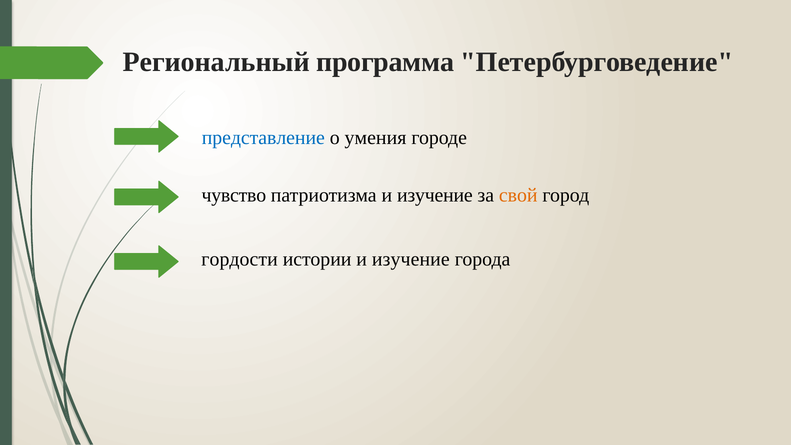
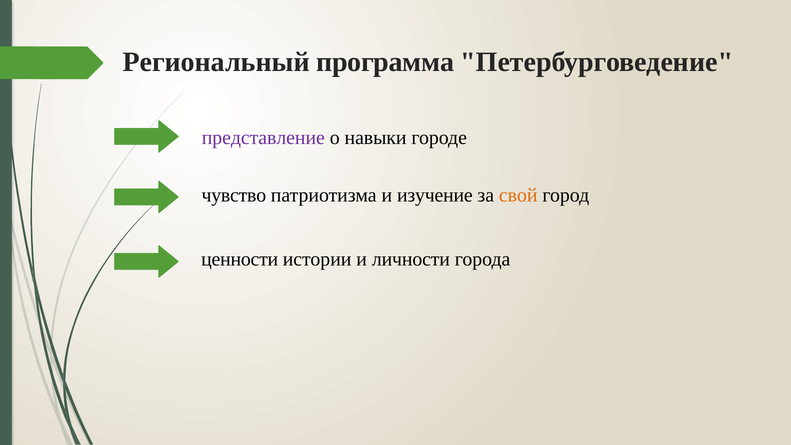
представление colour: blue -> purple
умения: умения -> навыки
гордости: гордости -> ценности
истории и изучение: изучение -> личности
